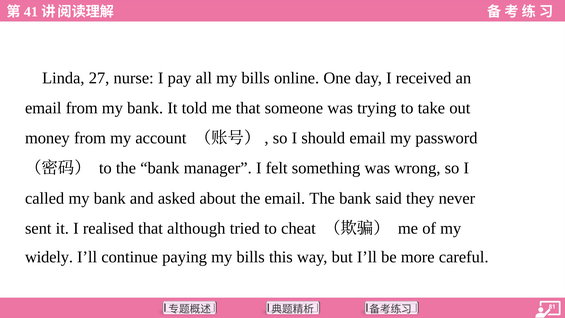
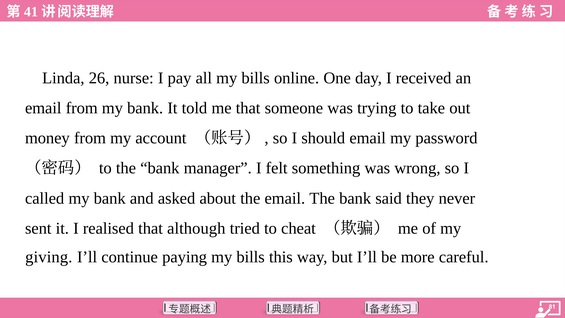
27: 27 -> 26
widely: widely -> giving
